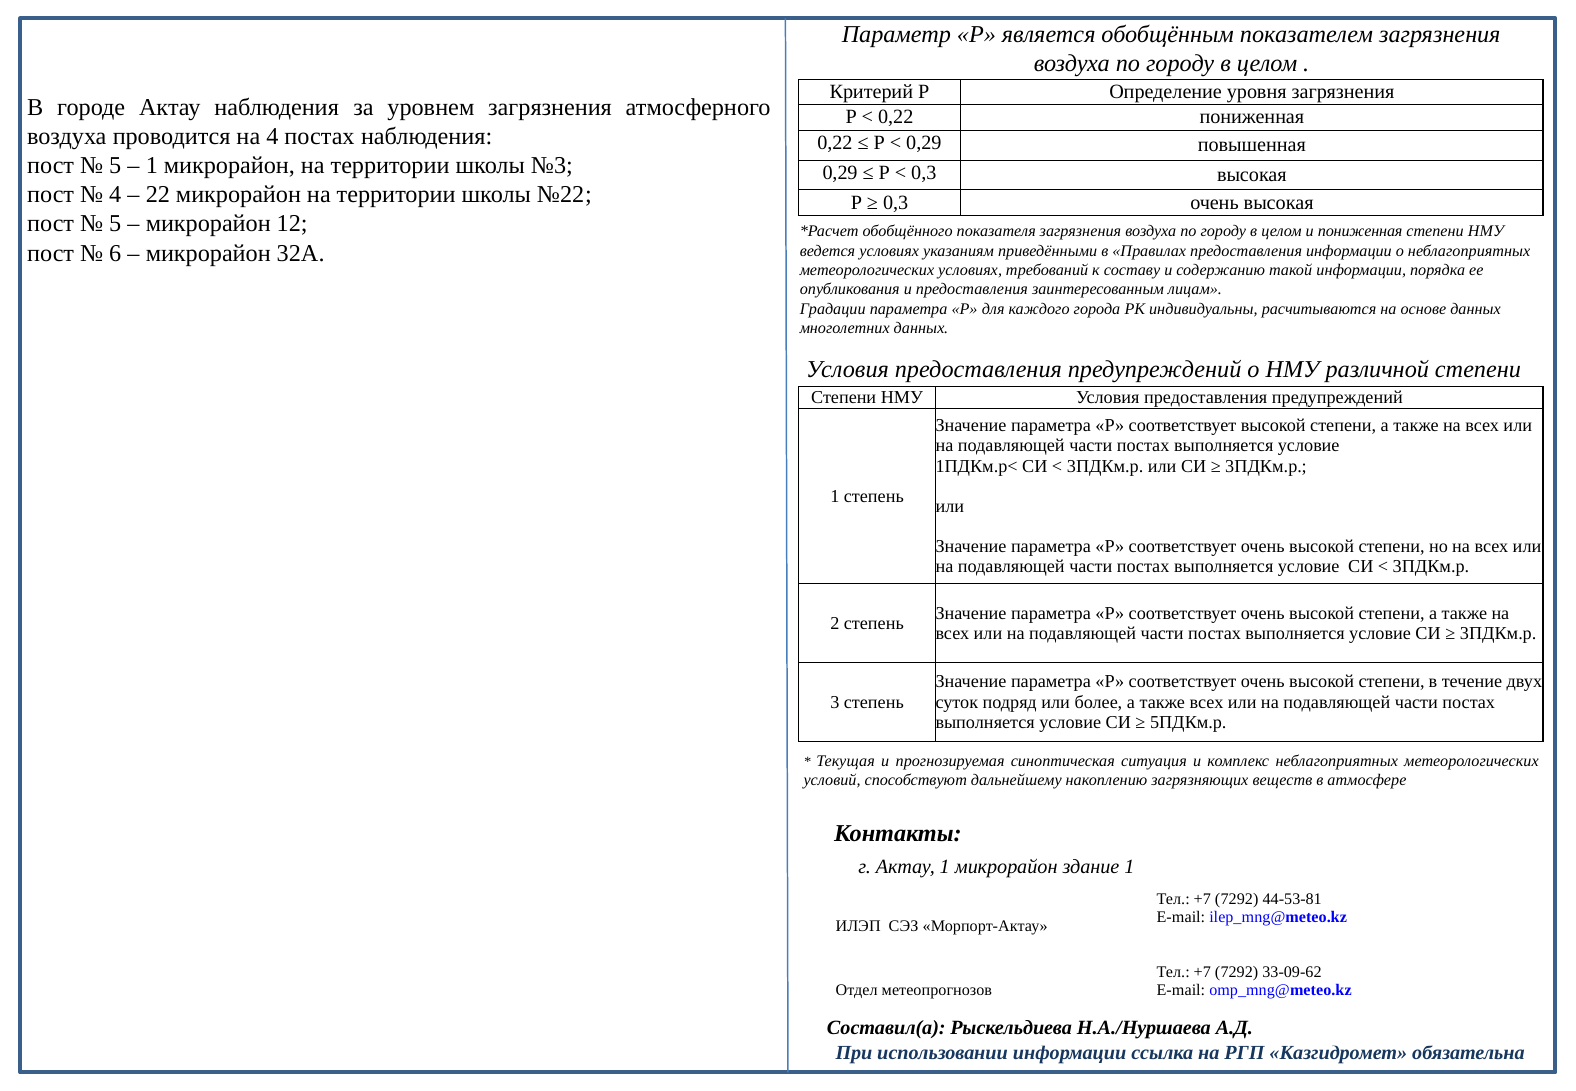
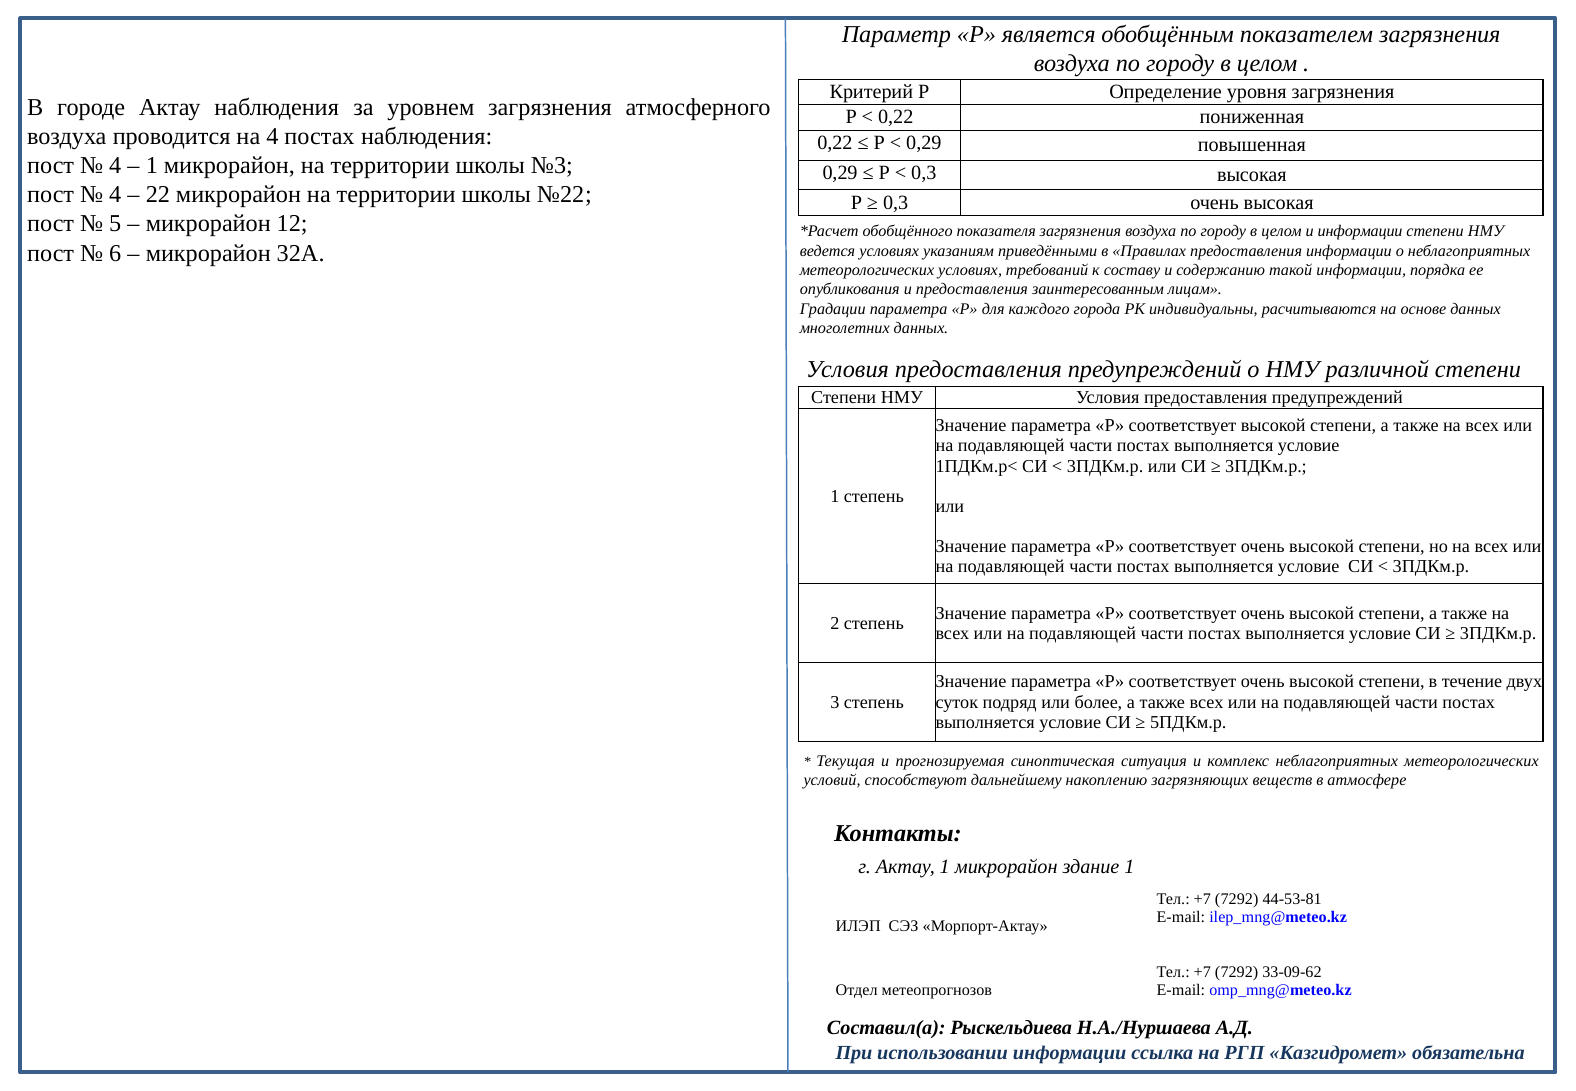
5 at (115, 166): 5 -> 4
и пониженная: пониженная -> информации
